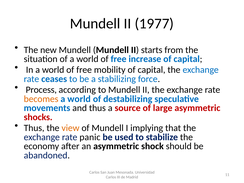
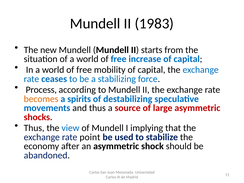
1977: 1977 -> 1983
world at (79, 99): world -> spirits
view colour: orange -> blue
panic: panic -> point
